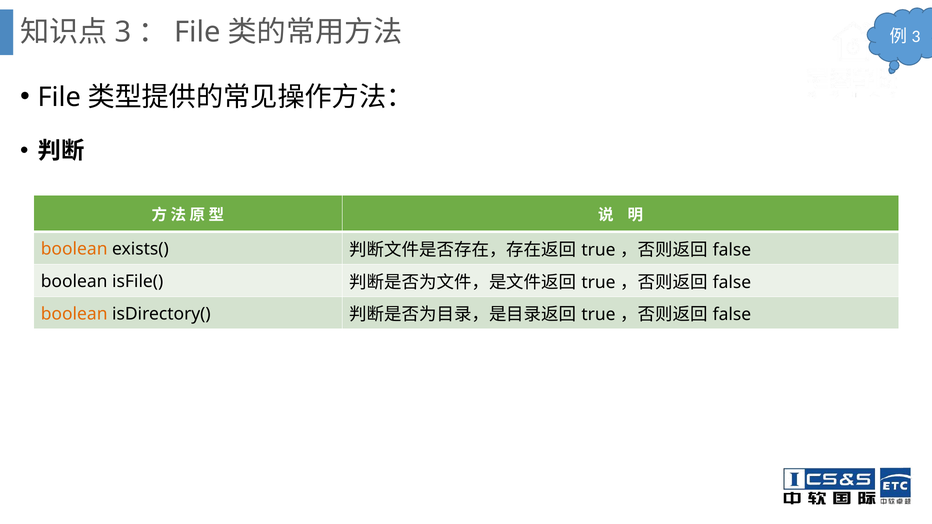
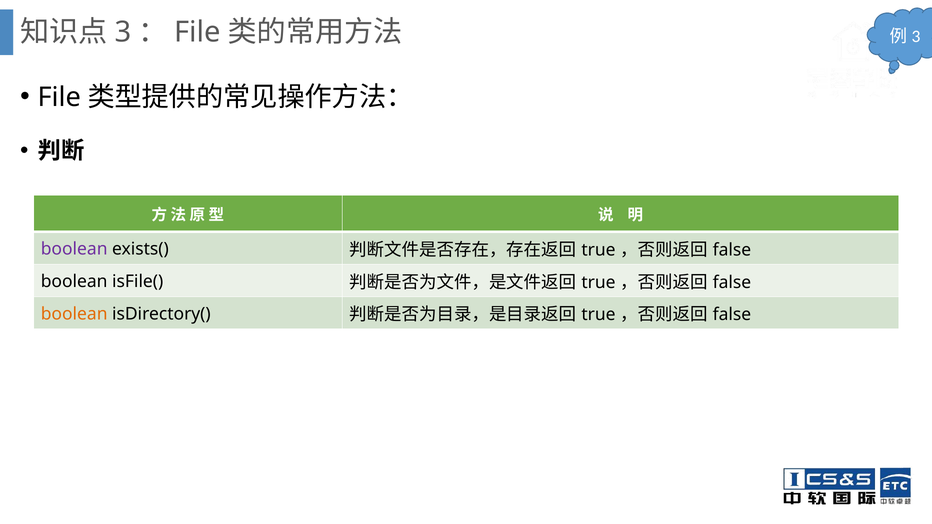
boolean at (74, 249) colour: orange -> purple
